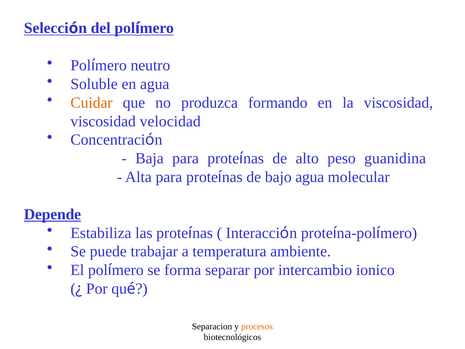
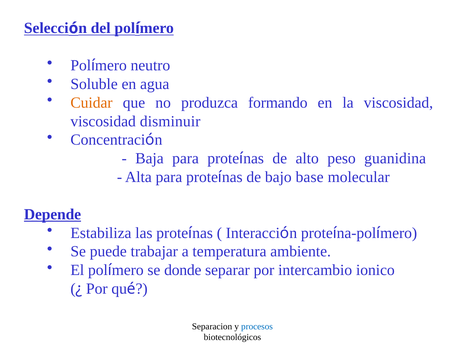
velocidad: velocidad -> disminuir
bajo agua: agua -> base
forma: forma -> donde
procesos colour: orange -> blue
